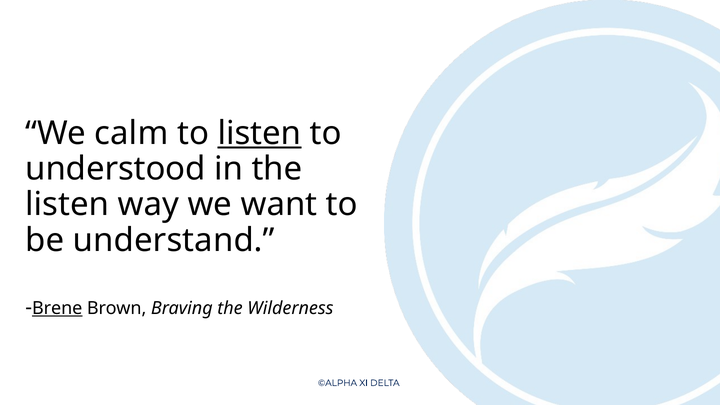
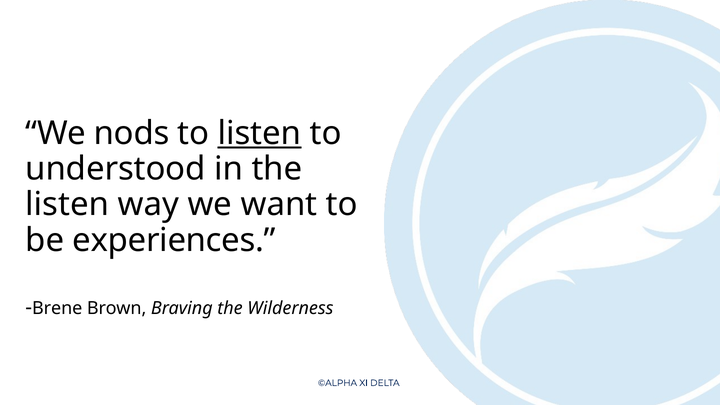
calm: calm -> nods
understand: understand -> experiences
Brene underline: present -> none
